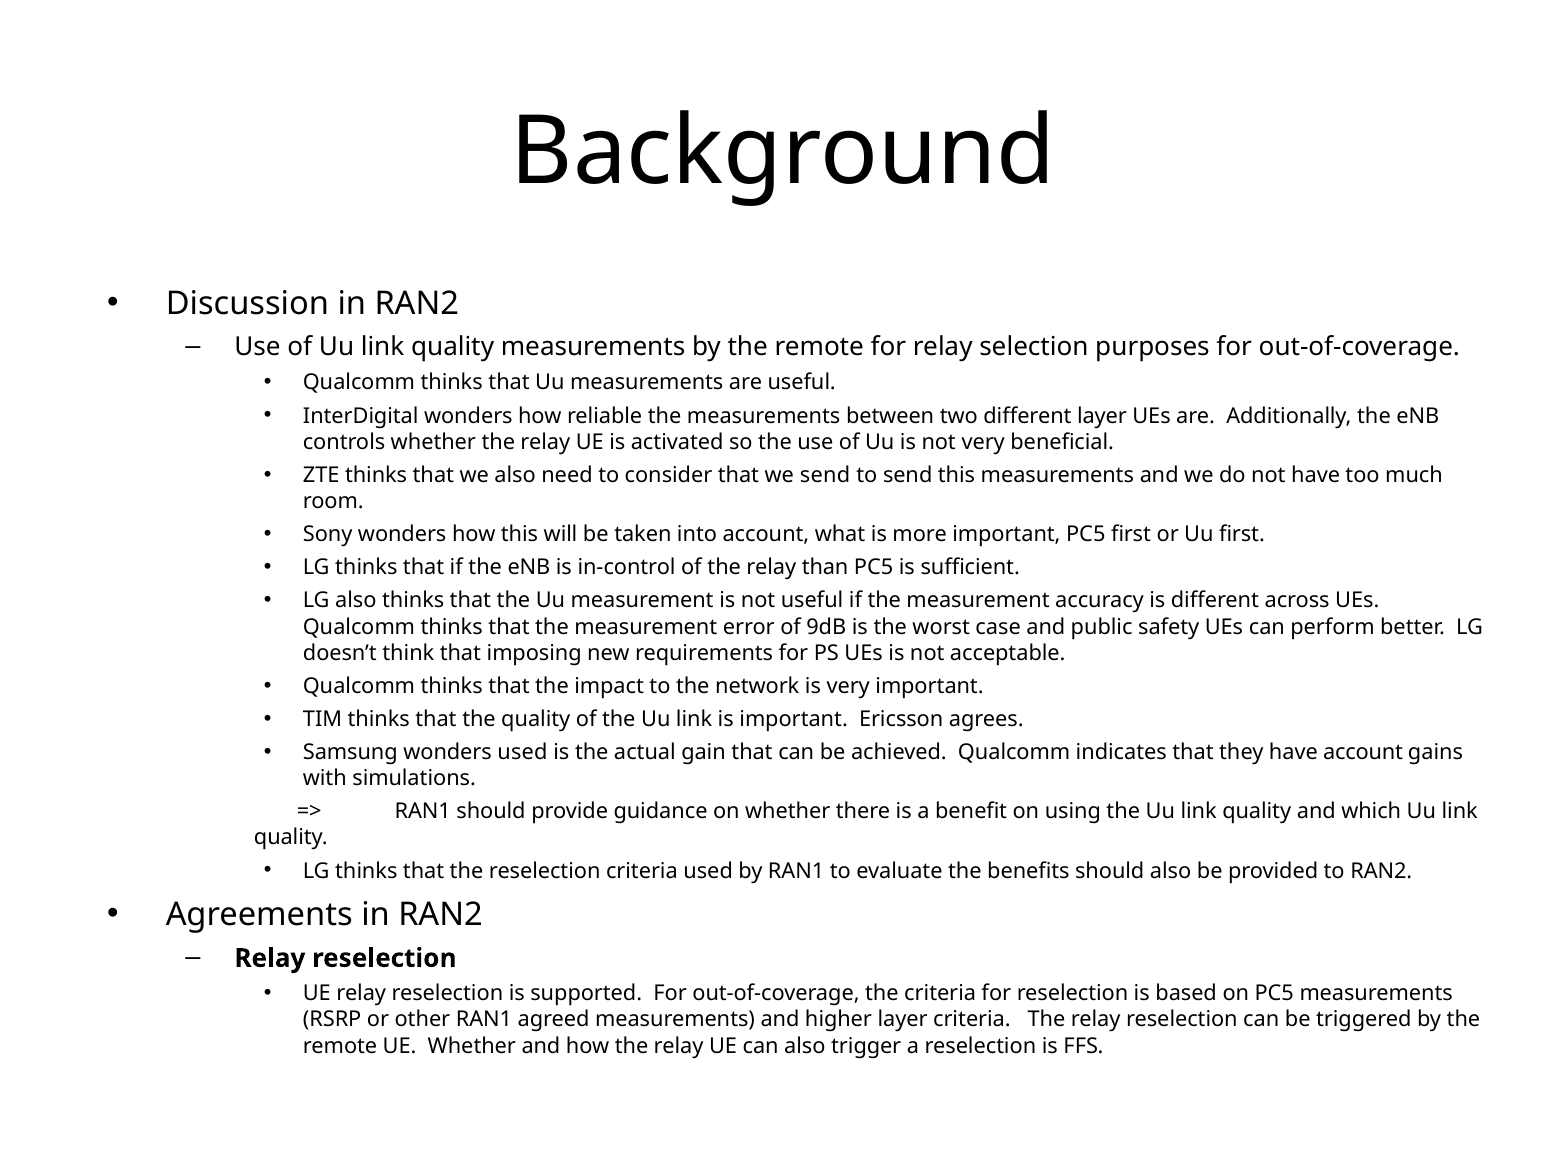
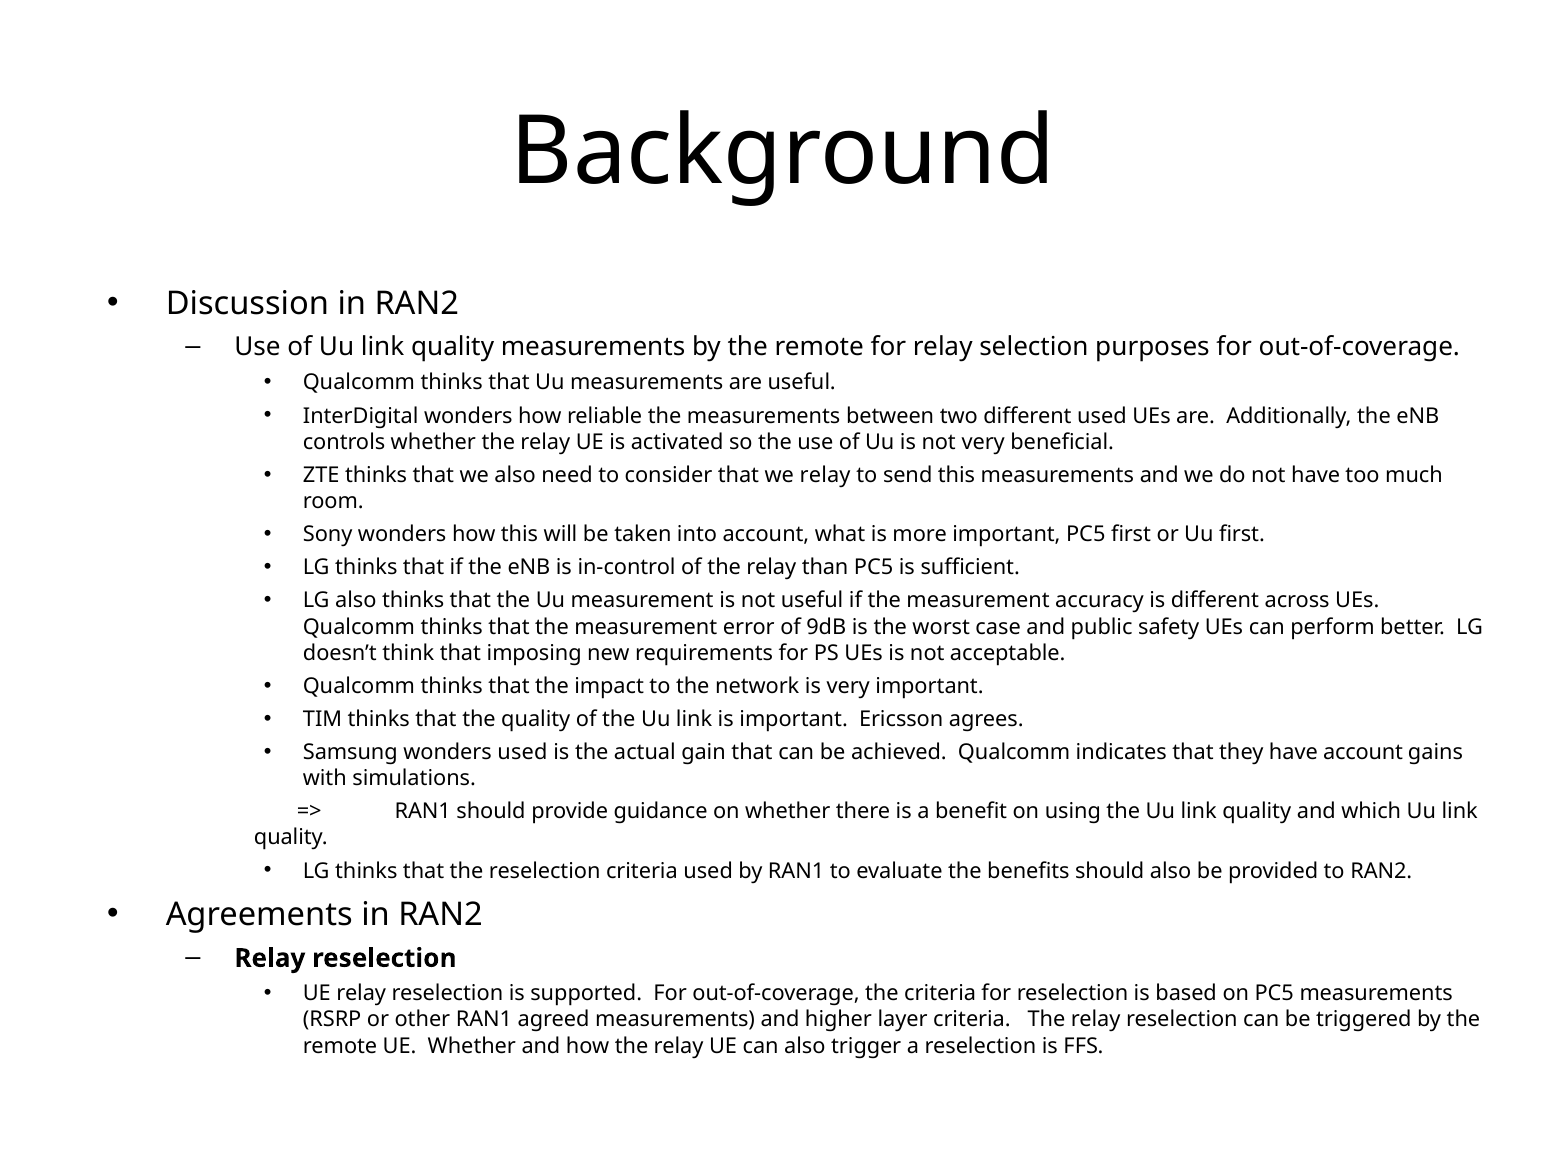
different layer: layer -> used
we send: send -> relay
